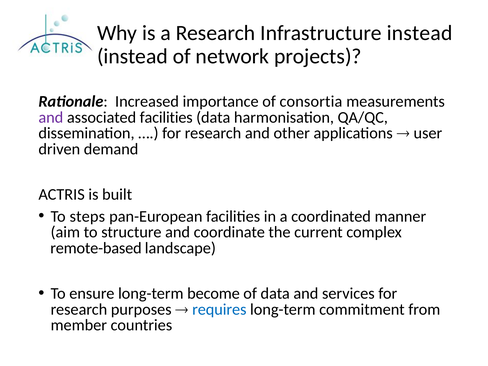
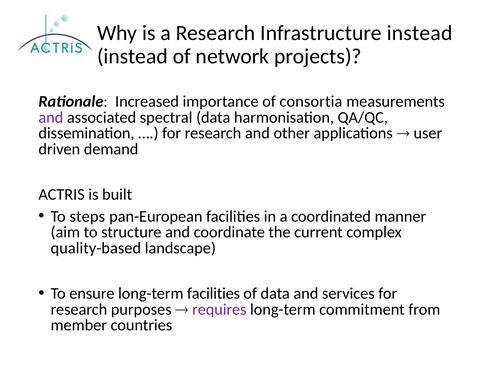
associated facilities: facilities -> spectral
remote-based: remote-based -> quality-based
long-term become: become -> facilities
requires colour: blue -> purple
